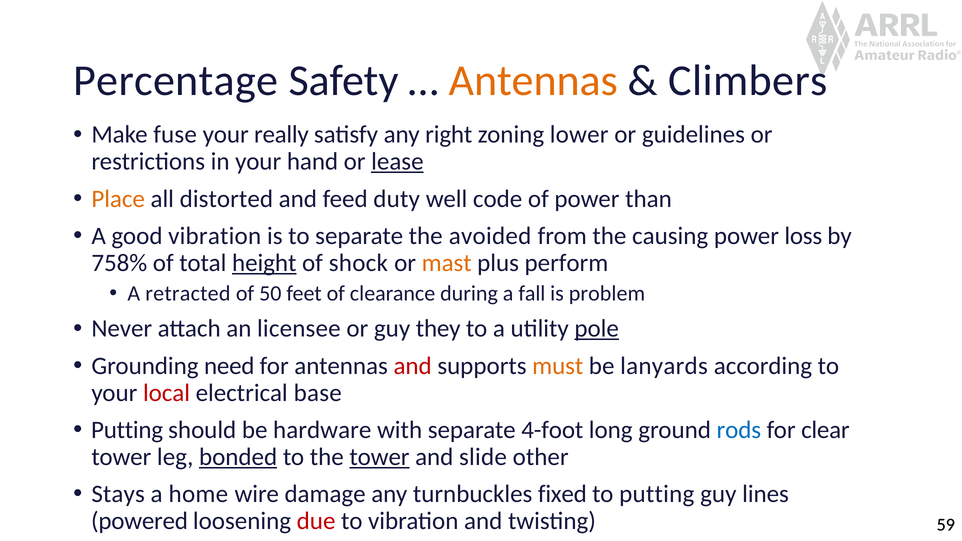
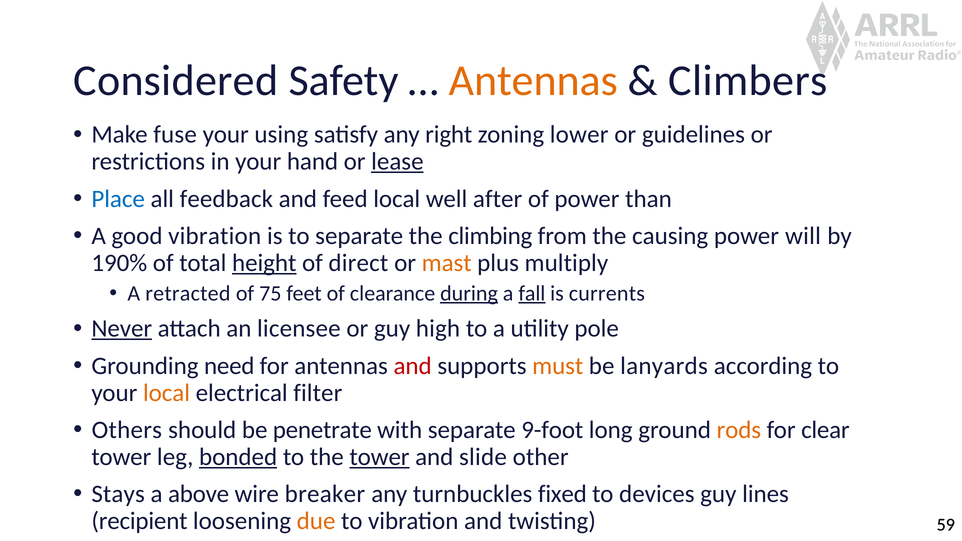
Percentage: Percentage -> Considered
really: really -> using
Place colour: orange -> blue
distorted: distorted -> feedback
feed duty: duty -> local
code: code -> after
avoided: avoided -> climbing
loss: loss -> will
758%: 758% -> 190%
shock: shock -> direct
perform: perform -> multiply
50: 50 -> 75
during underline: none -> present
fall underline: none -> present
problem: problem -> currents
Never underline: none -> present
they: they -> high
pole underline: present -> none
local at (167, 393) colour: red -> orange
base: base -> filter
Putting at (127, 430): Putting -> Others
hardware: hardware -> penetrate
4-foot: 4-foot -> 9-foot
rods colour: blue -> orange
home: home -> above
damage: damage -> breaker
to putting: putting -> devices
powered: powered -> recipient
due colour: red -> orange
